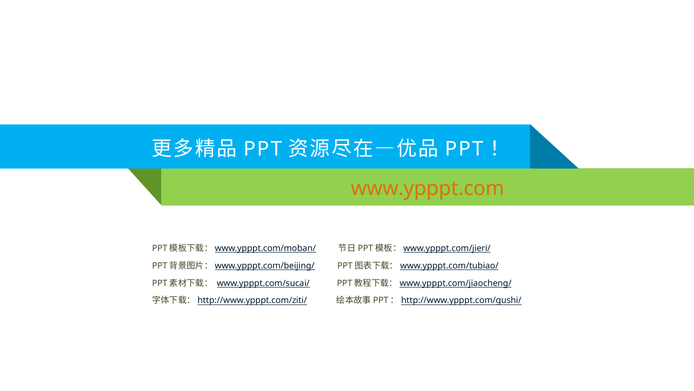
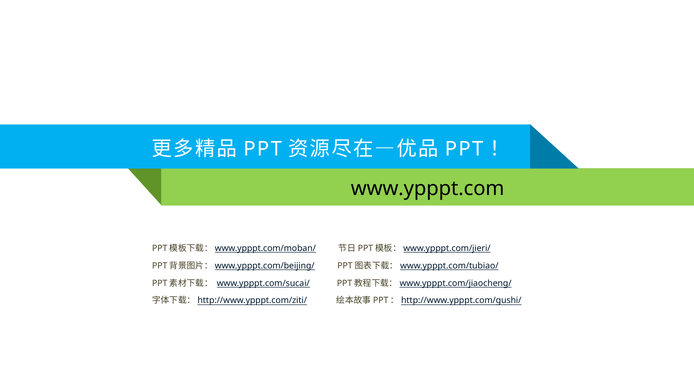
www.ypppt.com colour: orange -> black
